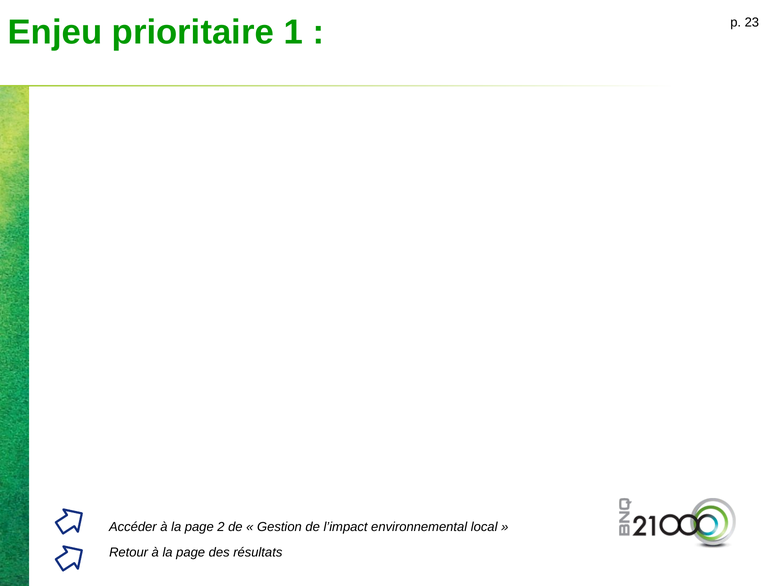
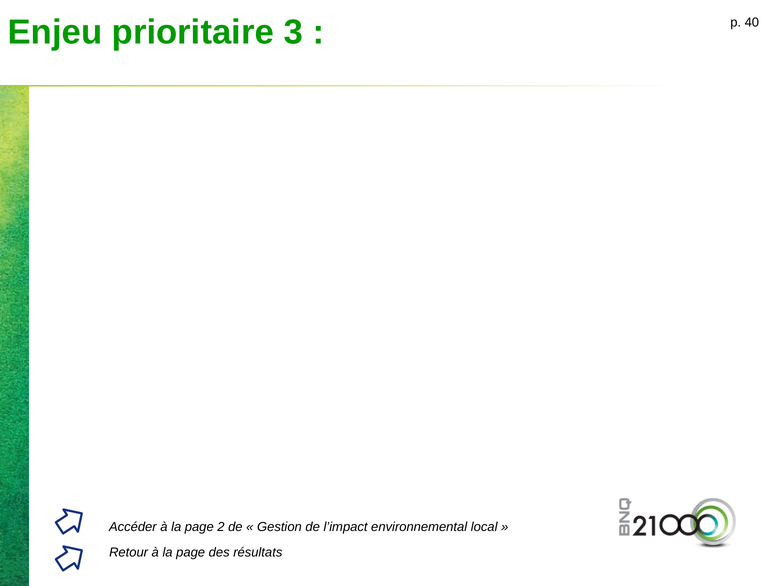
1: 1 -> 3
23: 23 -> 40
